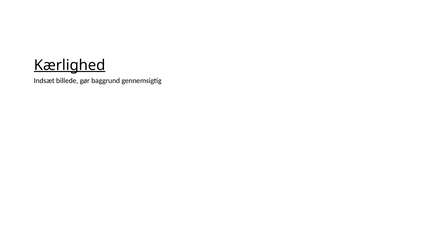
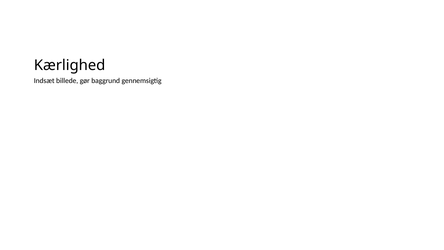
Kærlighed underline: present -> none
